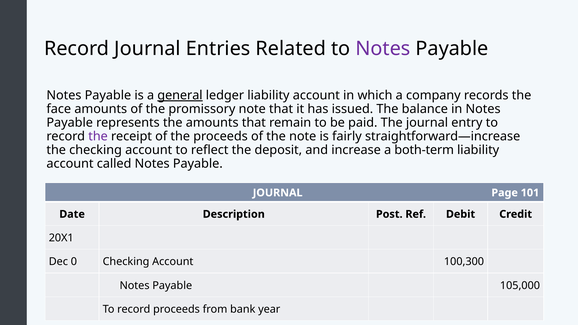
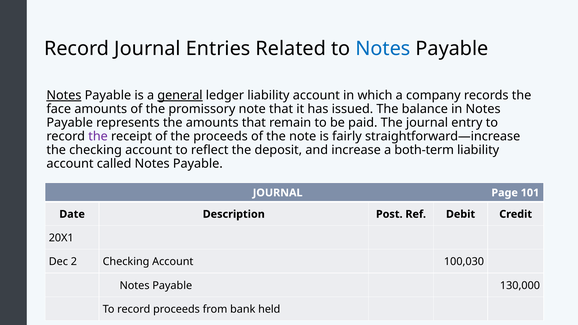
Notes at (383, 49) colour: purple -> blue
Notes at (64, 95) underline: none -> present
0: 0 -> 2
100,300: 100,300 -> 100,030
105,000: 105,000 -> 130,000
year: year -> held
